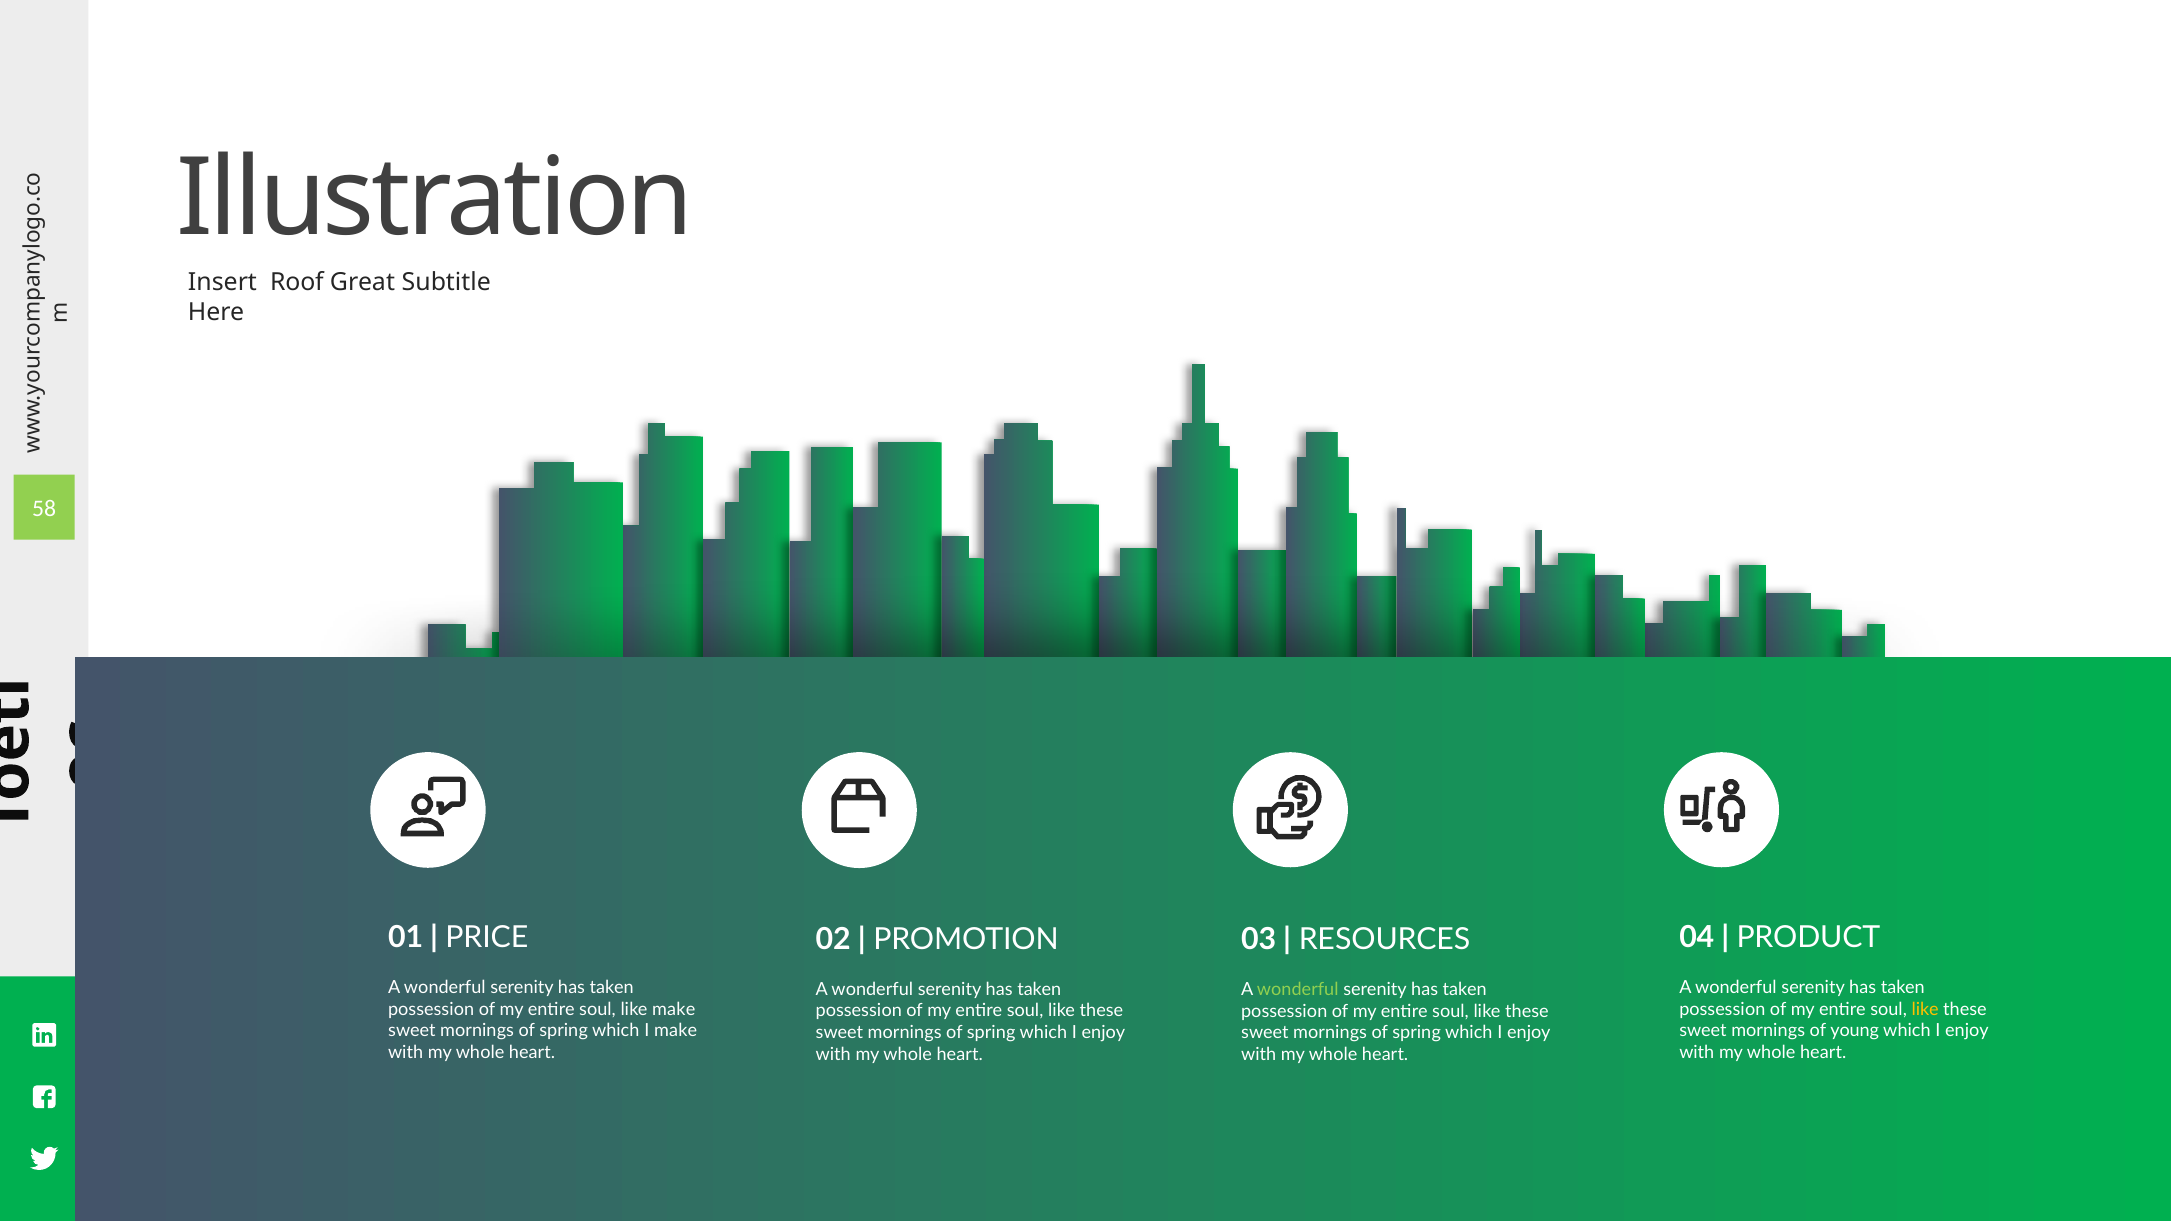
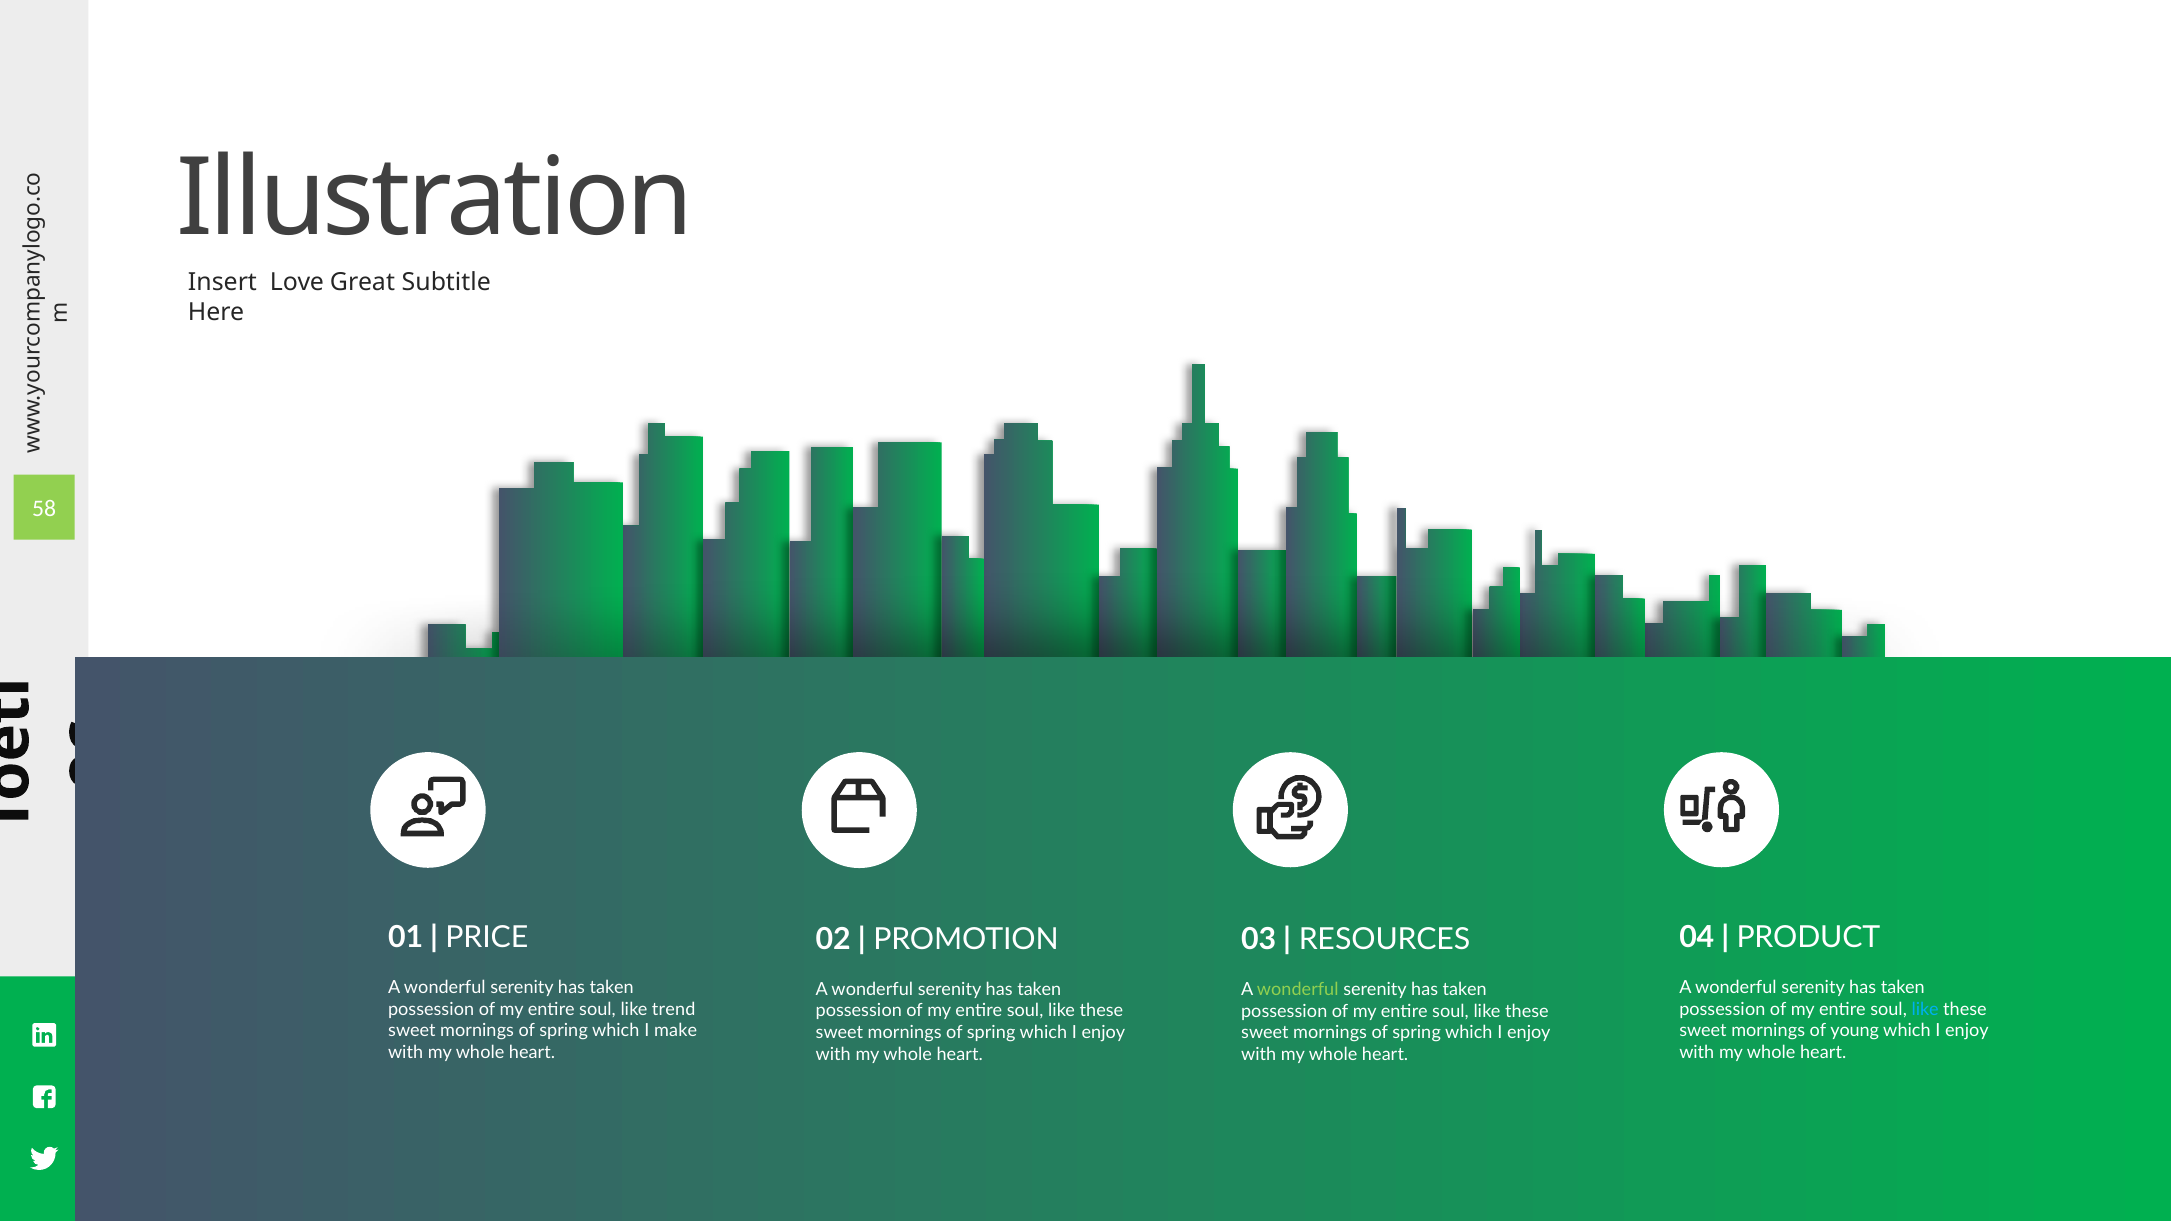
Roof: Roof -> Love
like make: make -> trend
like at (1925, 1010) colour: yellow -> light blue
